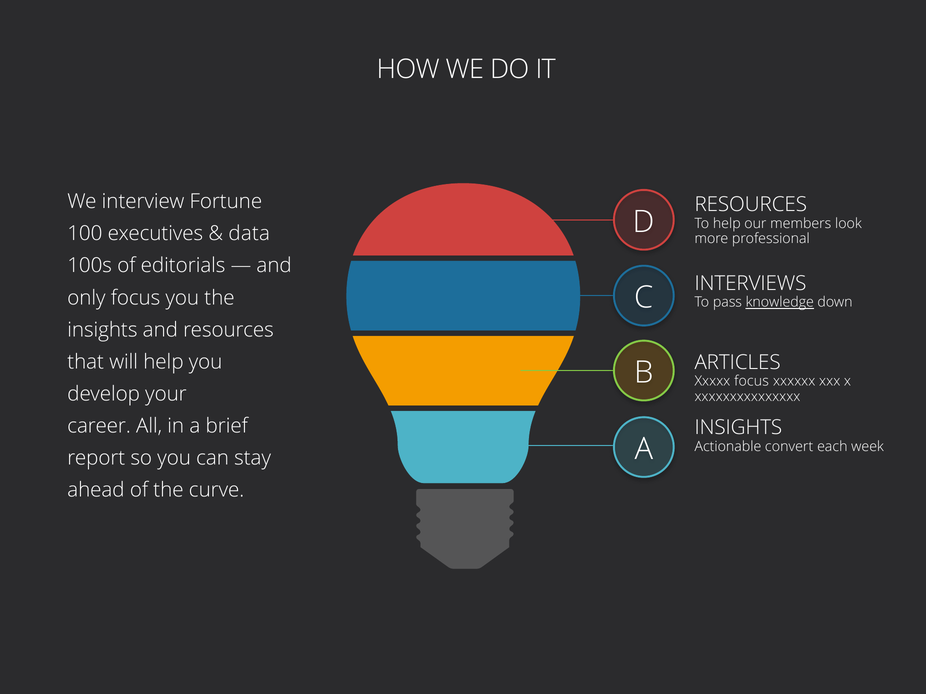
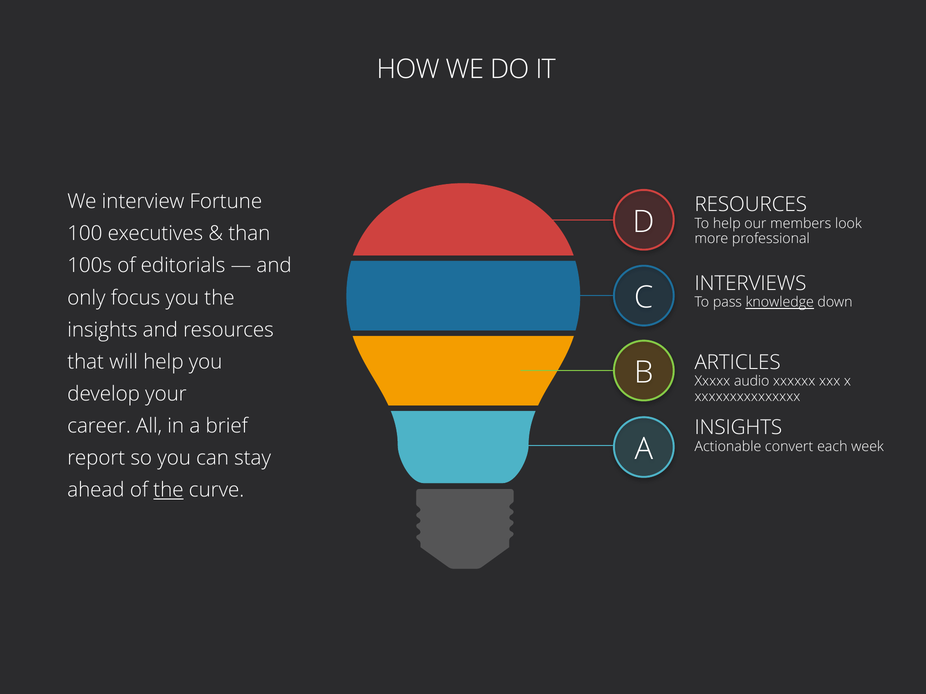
data: data -> than
Xxxxx focus: focus -> audio
the at (168, 490) underline: none -> present
